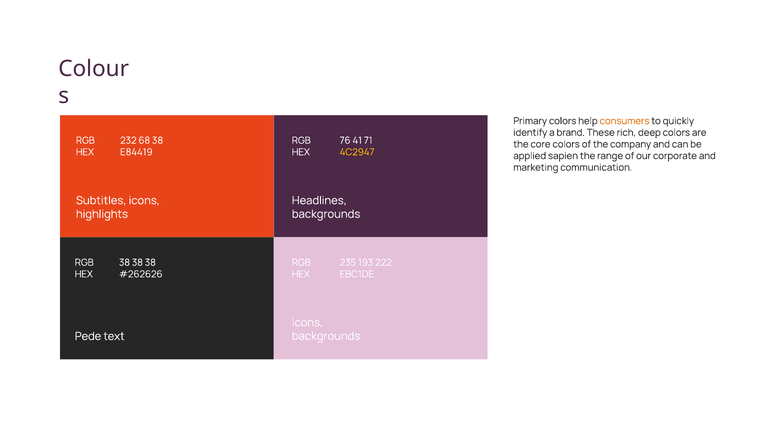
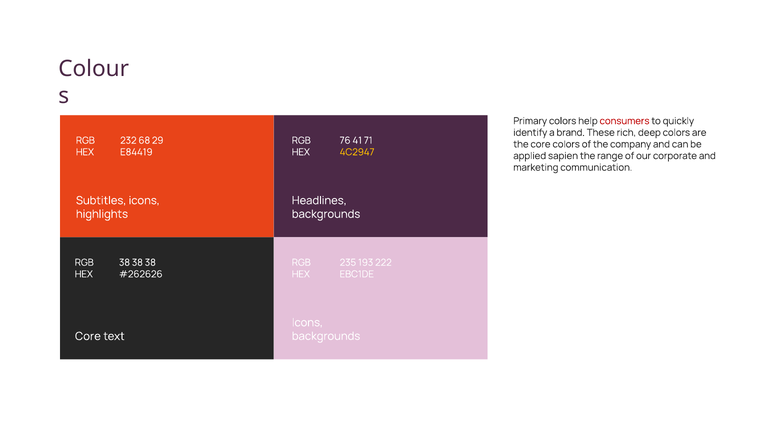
consumers colour: orange -> red
68 38: 38 -> 29
Pede at (88, 337): Pede -> Core
